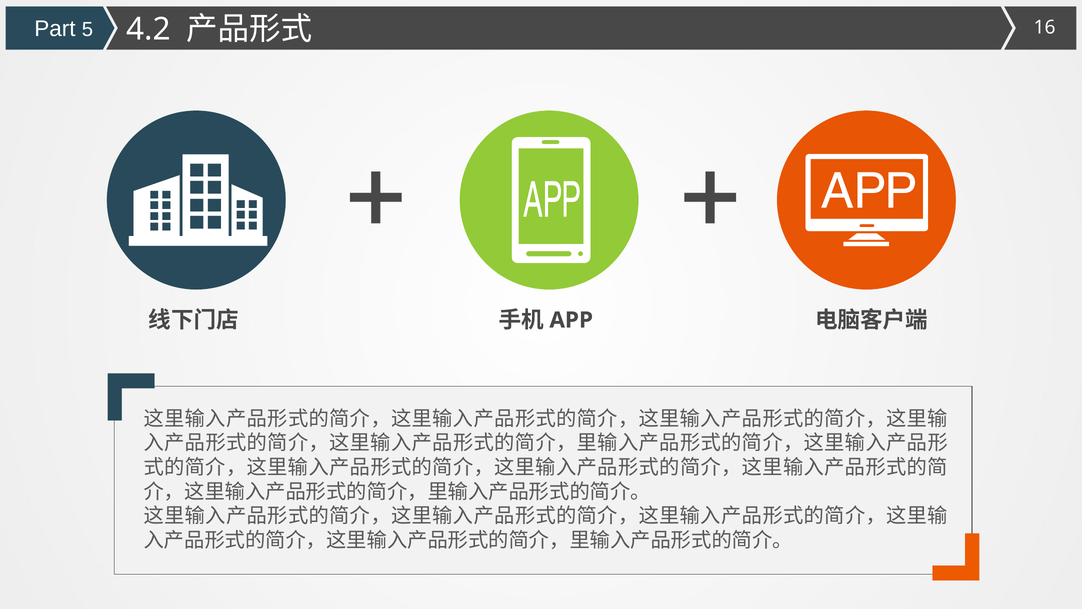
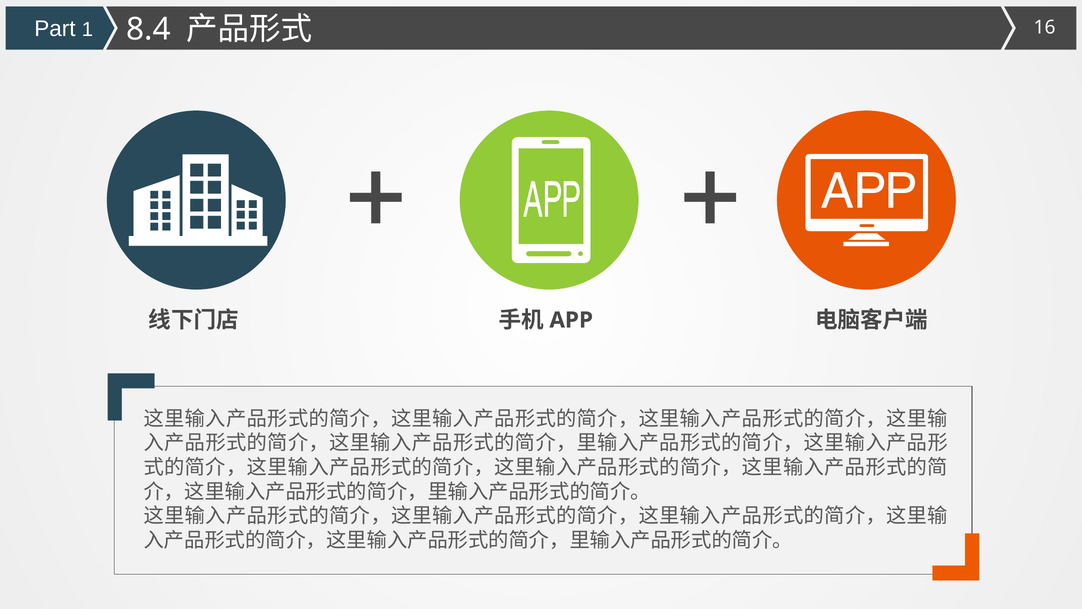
5: 5 -> 1
4.2: 4.2 -> 8.4
